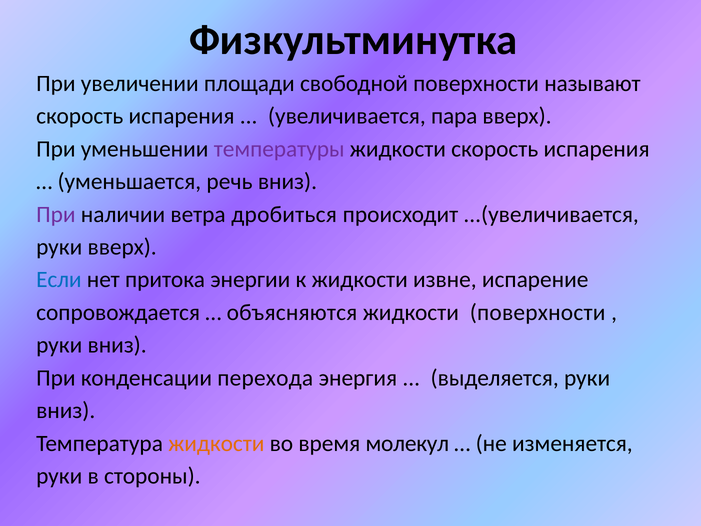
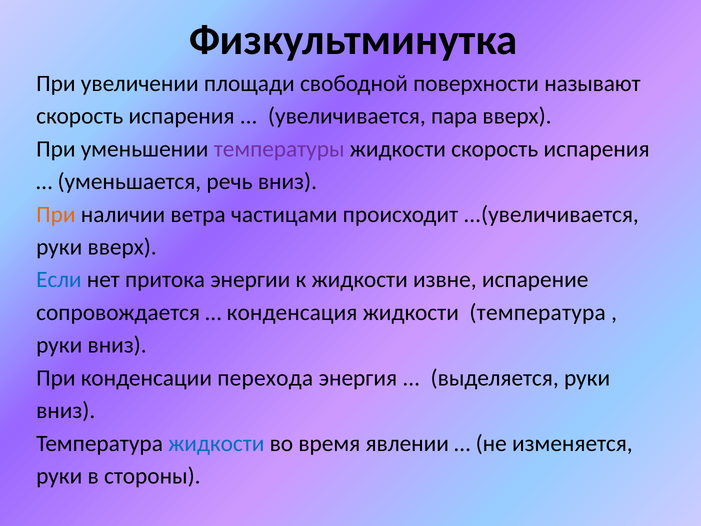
При at (56, 214) colour: purple -> orange
дробиться: дробиться -> частицами
объясняются: объясняются -> конденсация
жидкости поверхности: поверхности -> температура
жидкости at (216, 443) colour: orange -> blue
молекул: молекул -> явлении
